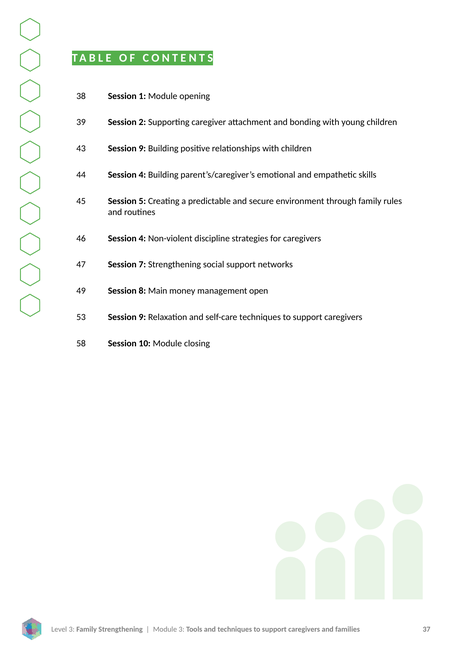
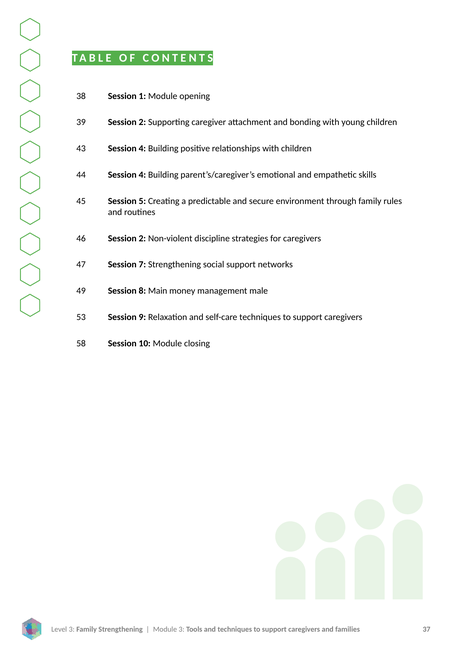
9 at (142, 148): 9 -> 4
4 at (142, 238): 4 -> 2
open: open -> male
